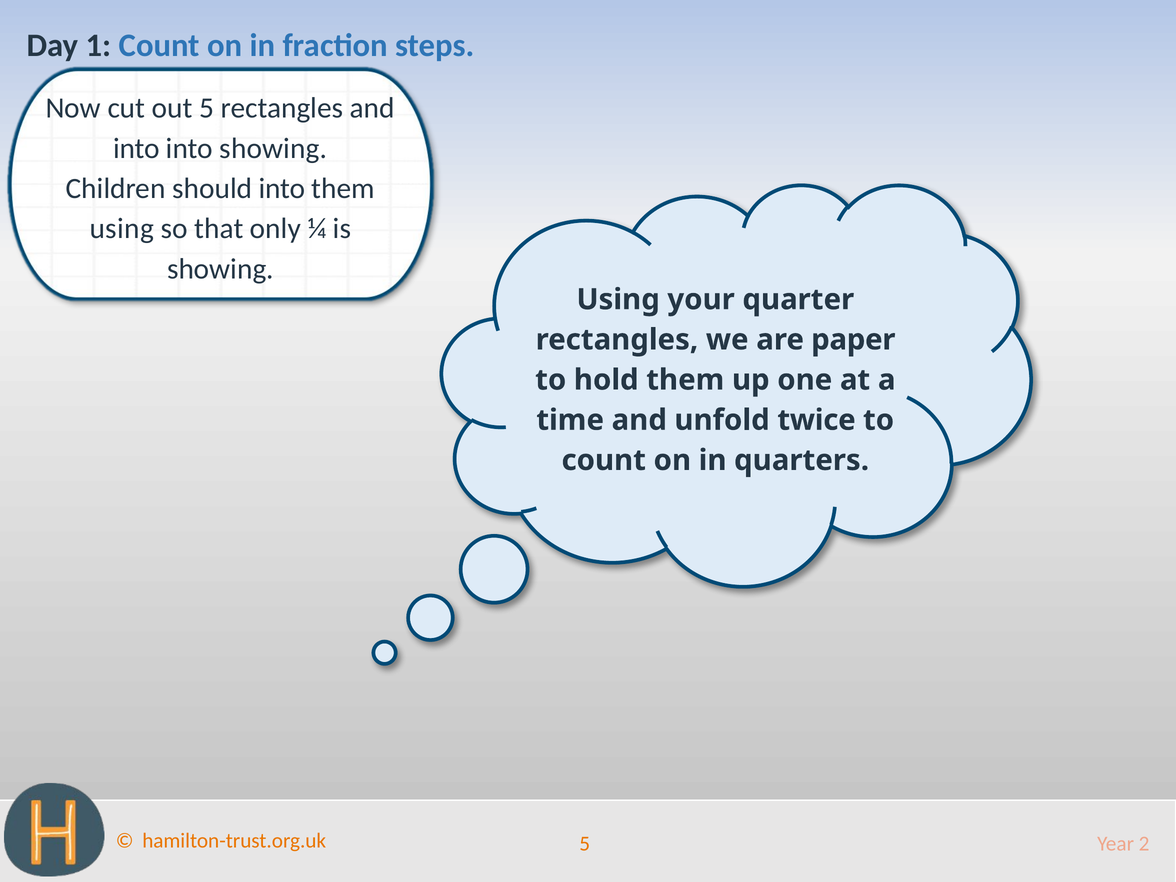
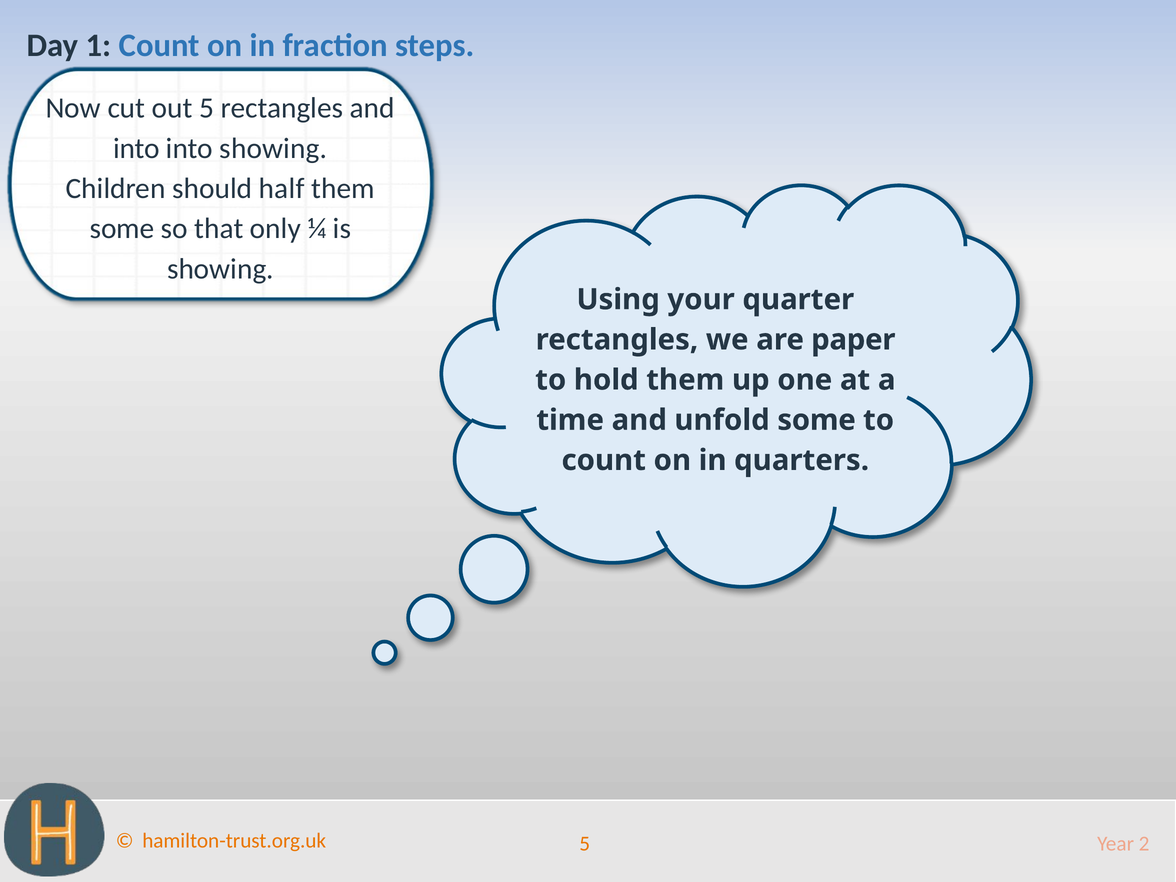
should into: into -> half
using at (122, 229): using -> some
unfold twice: twice -> some
